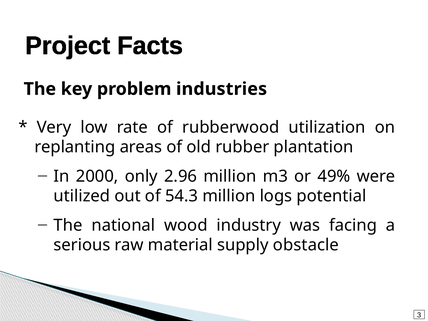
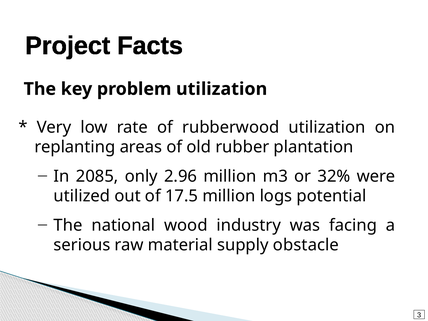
problem industries: industries -> utilization
2000: 2000 -> 2085
49%: 49% -> 32%
54.3: 54.3 -> 17.5
